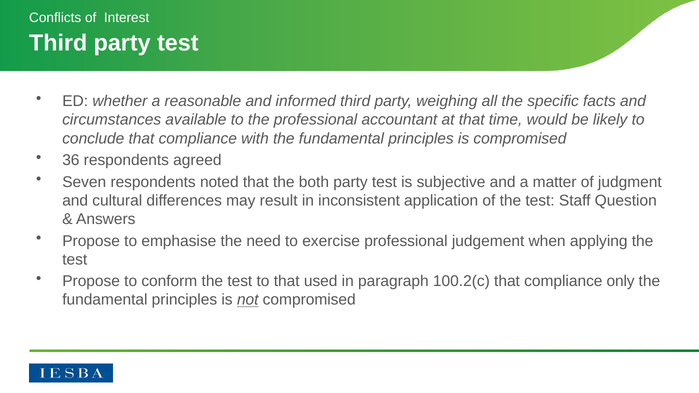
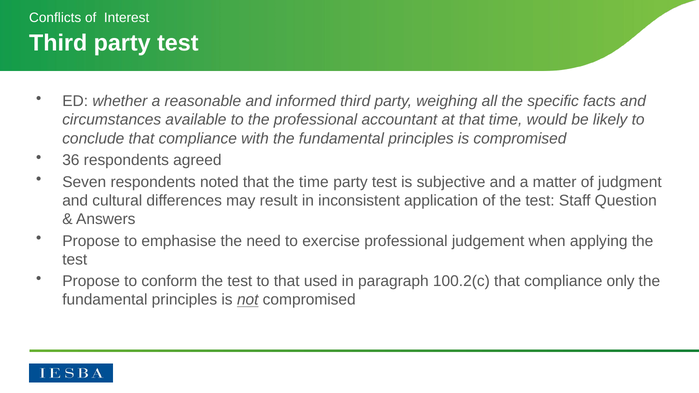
the both: both -> time
